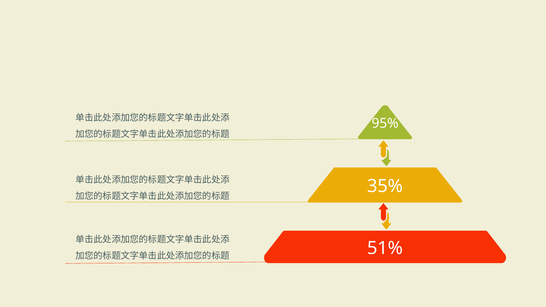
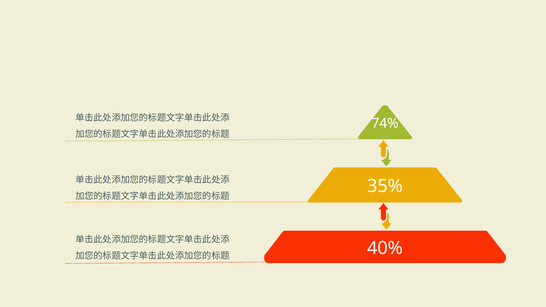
95%: 95% -> 74%
51%: 51% -> 40%
